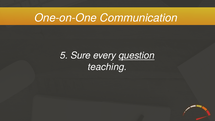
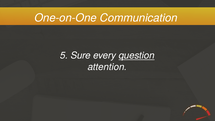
teaching: teaching -> attention
